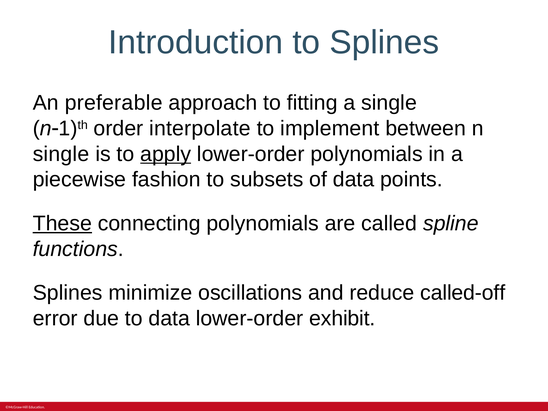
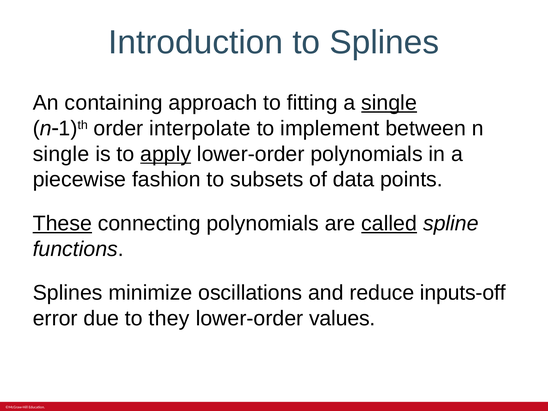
preferable: preferable -> containing
single at (389, 103) underline: none -> present
called underline: none -> present
called-off: called-off -> inputs-off
to data: data -> they
exhibit: exhibit -> values
